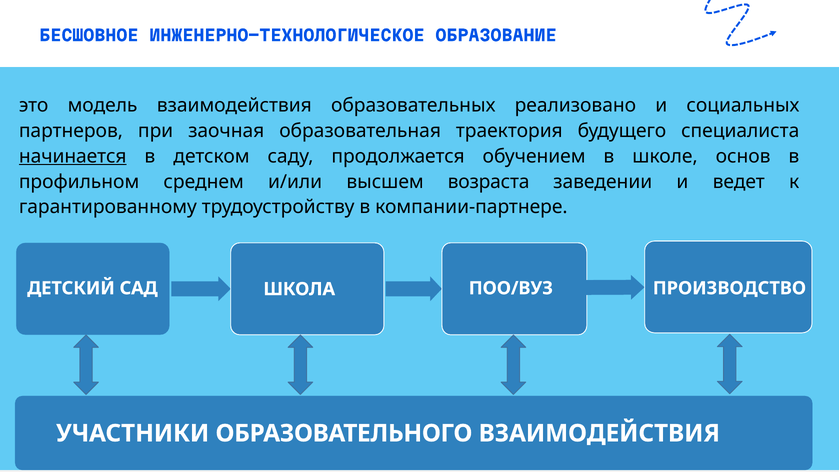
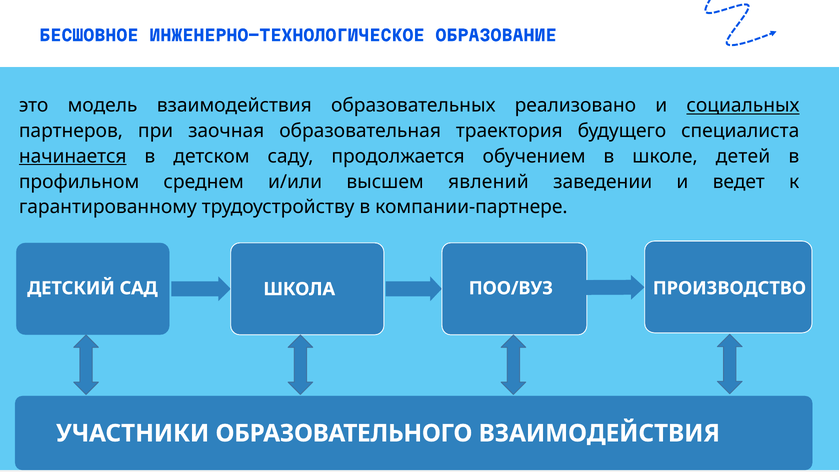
социальных underline: none -> present
основ: основ -> детей
возраста: возраста -> явлений
